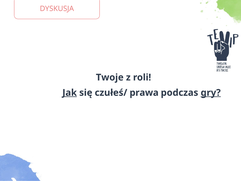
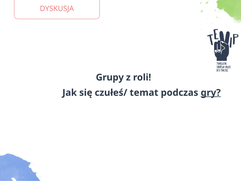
Twoje: Twoje -> Grupy
Jak underline: present -> none
prawa: prawa -> temat
